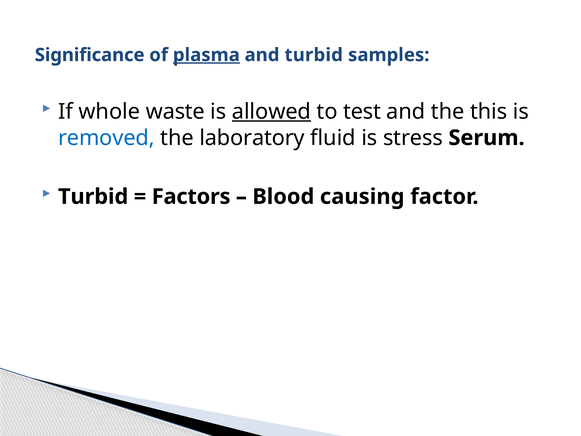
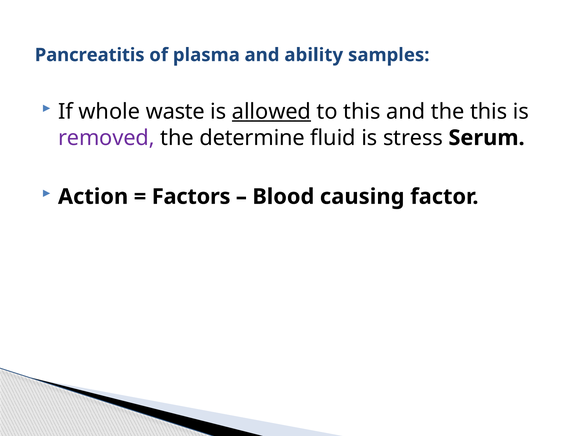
Significance: Significance -> Pancreatitis
plasma underline: present -> none
and turbid: turbid -> ability
to test: test -> this
removed colour: blue -> purple
laboratory: laboratory -> determine
Turbid at (93, 197): Turbid -> Action
